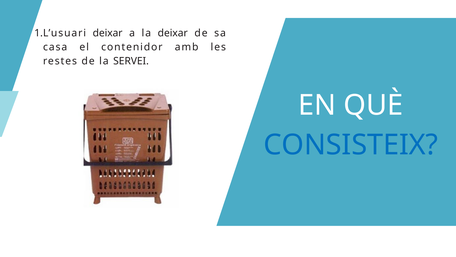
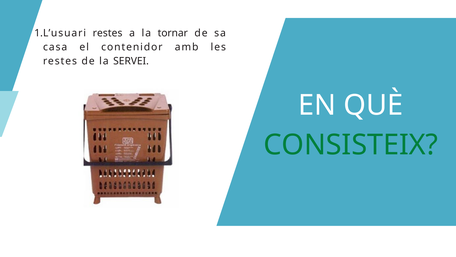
deixar at (108, 33): deixar -> restes
la deixar: deixar -> tornar
CONSISTEIX colour: blue -> green
